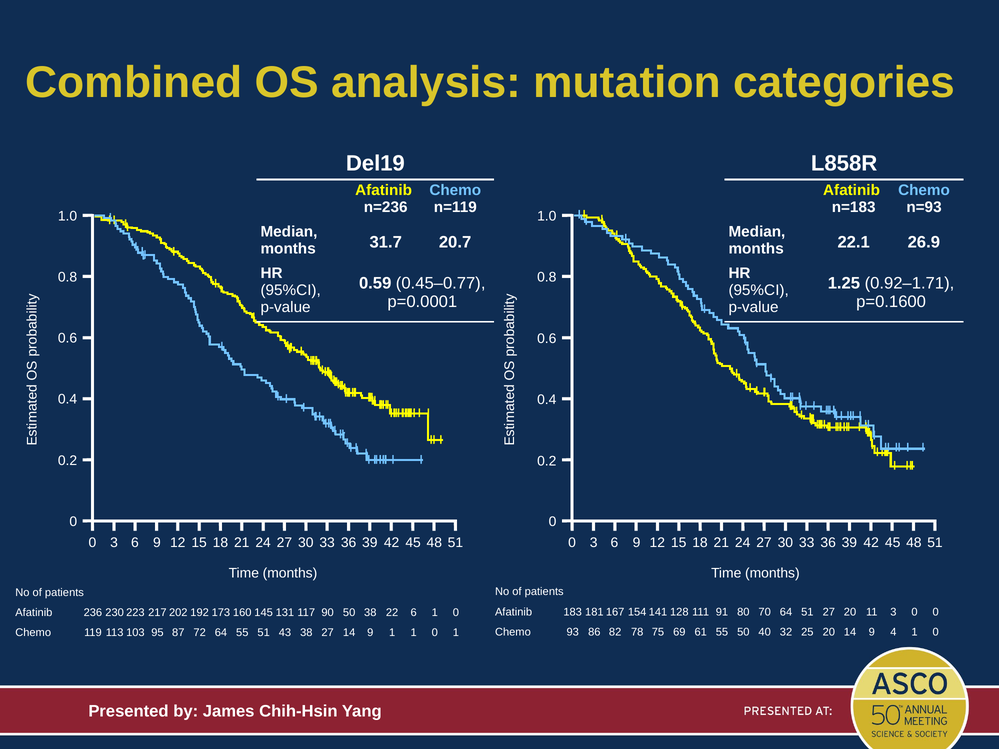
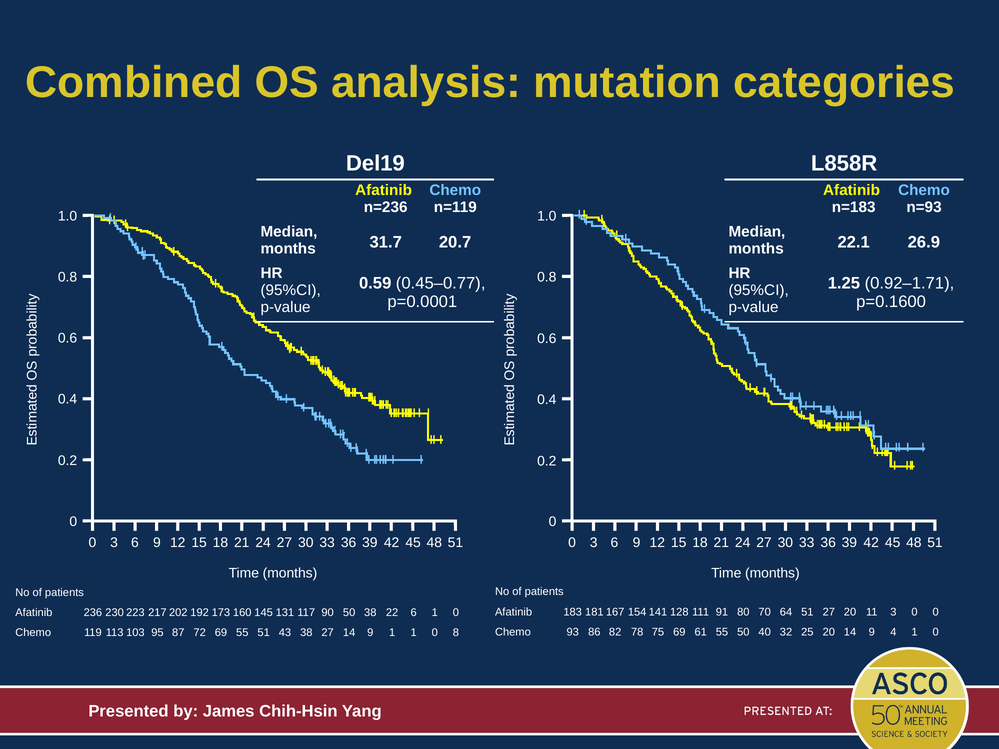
72 64: 64 -> 69
0 1: 1 -> 8
